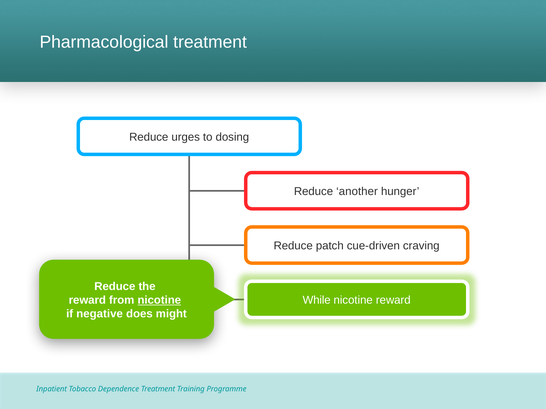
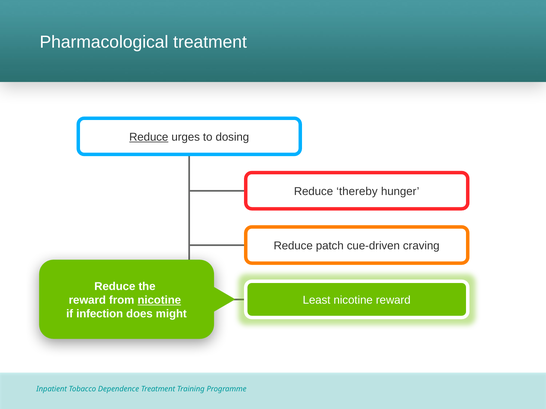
Reduce at (149, 137) underline: none -> present
another: another -> thereby
While: While -> Least
negative: negative -> infection
